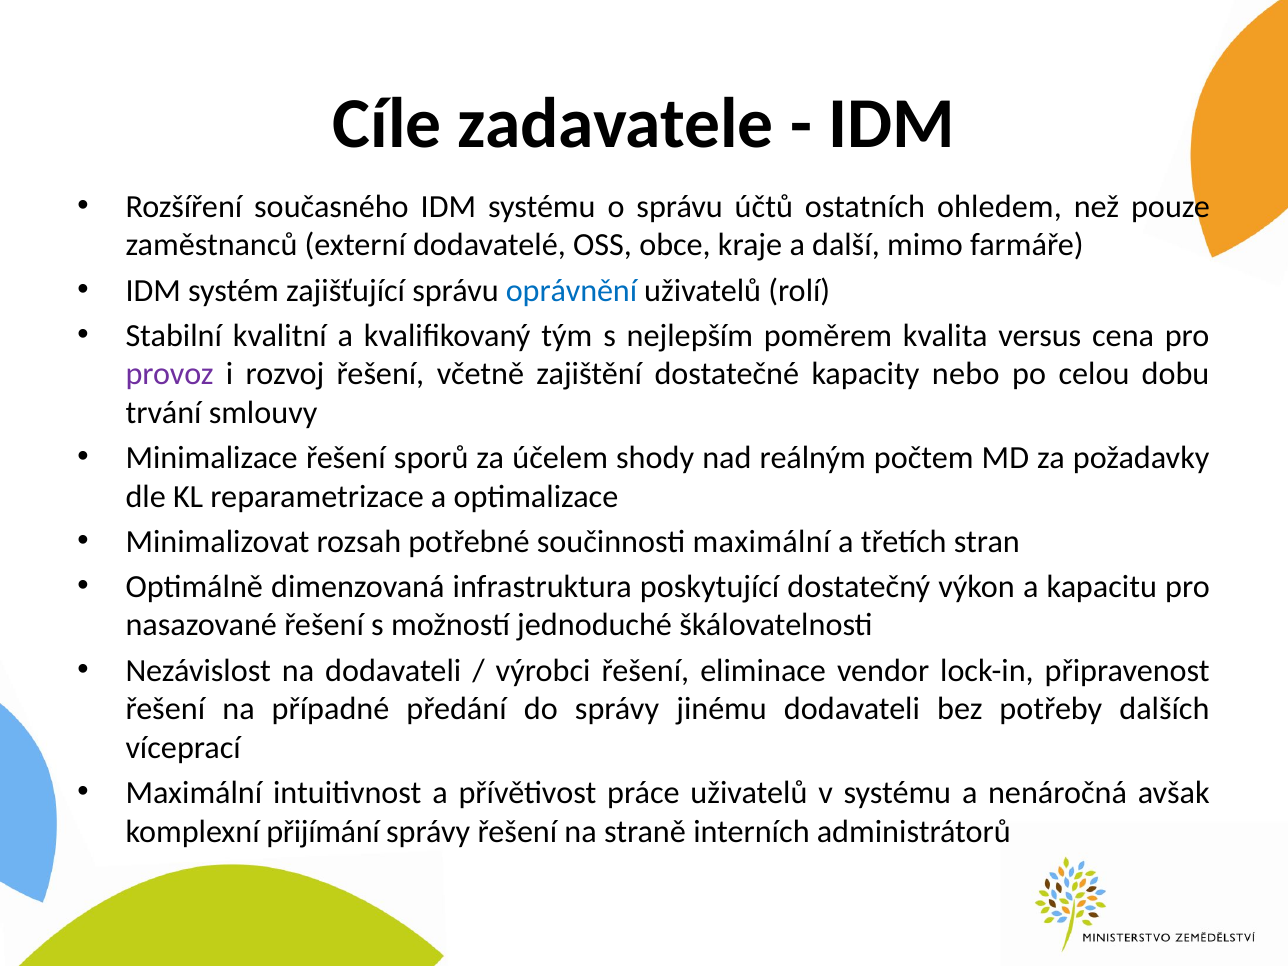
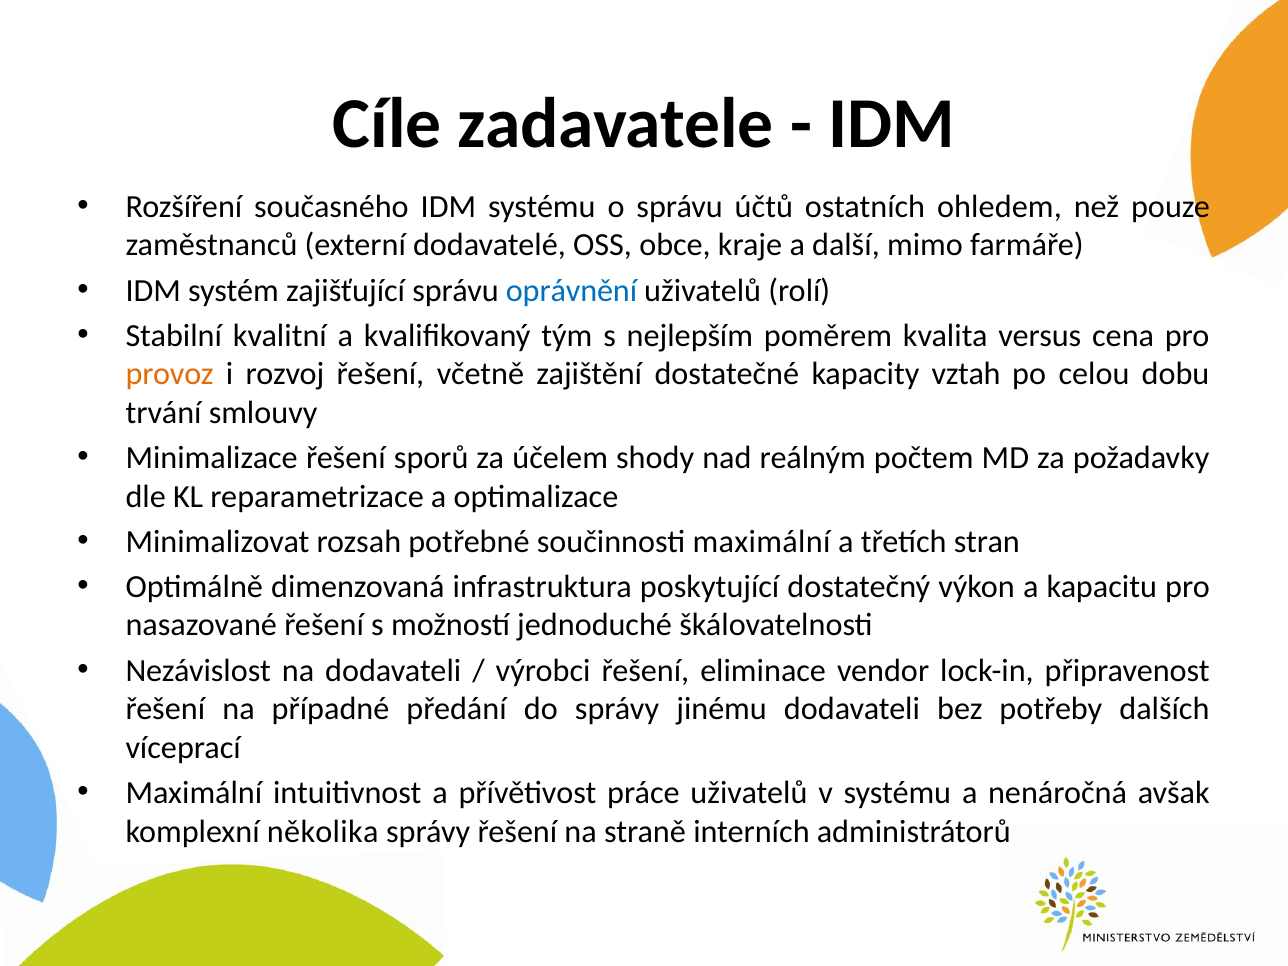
provoz colour: purple -> orange
nebo: nebo -> vztah
přijímání: přijímání -> několika
